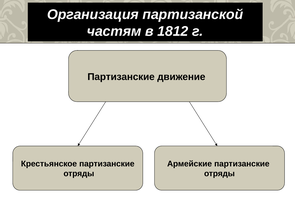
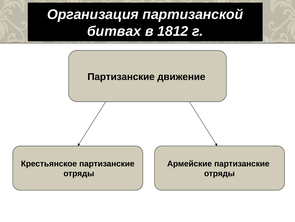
частям: частям -> битвах
